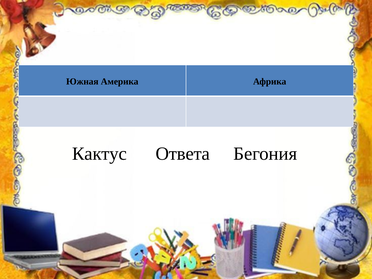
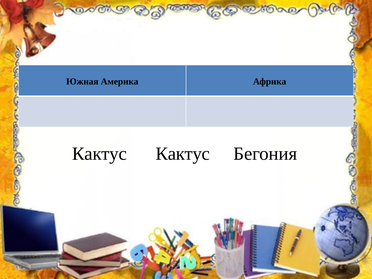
Кактус Ответа: Ответа -> Кактус
